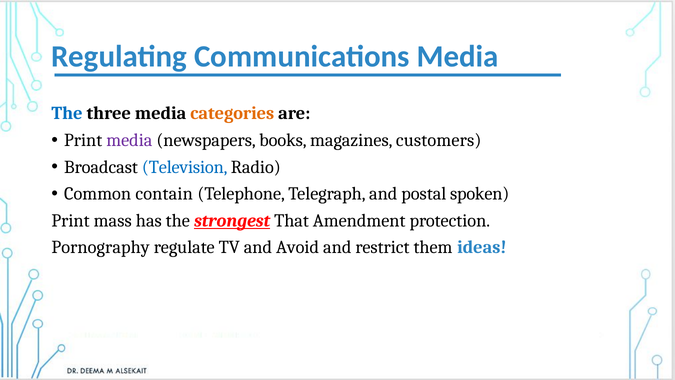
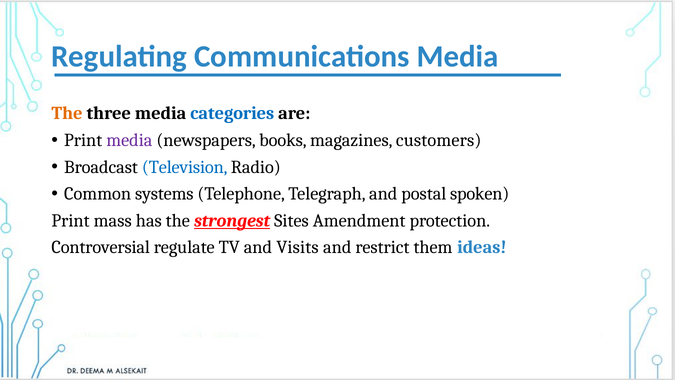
The at (67, 113) colour: blue -> orange
categories colour: orange -> blue
contain: contain -> systems
That: That -> Sites
Pornography: Pornography -> Controversial
Avoid: Avoid -> Visits
